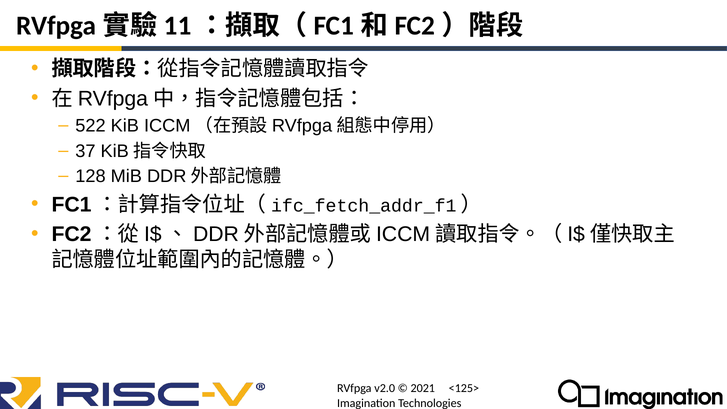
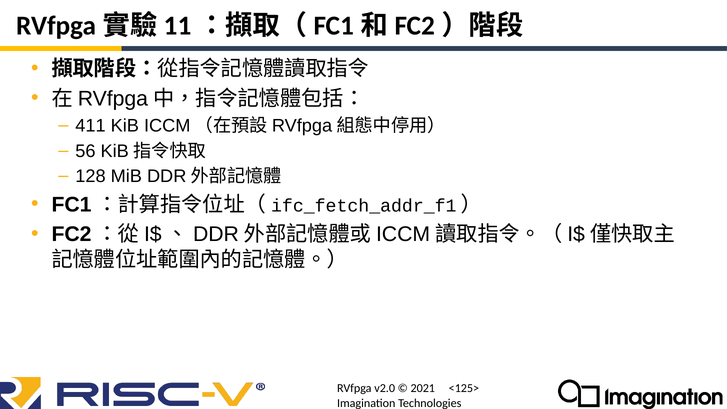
522: 522 -> 411
37: 37 -> 56
